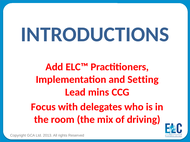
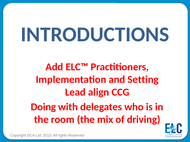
mins: mins -> align
Focus: Focus -> Doing
